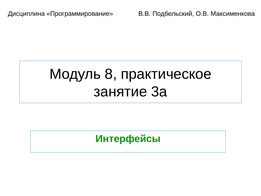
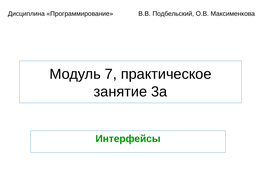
8: 8 -> 7
